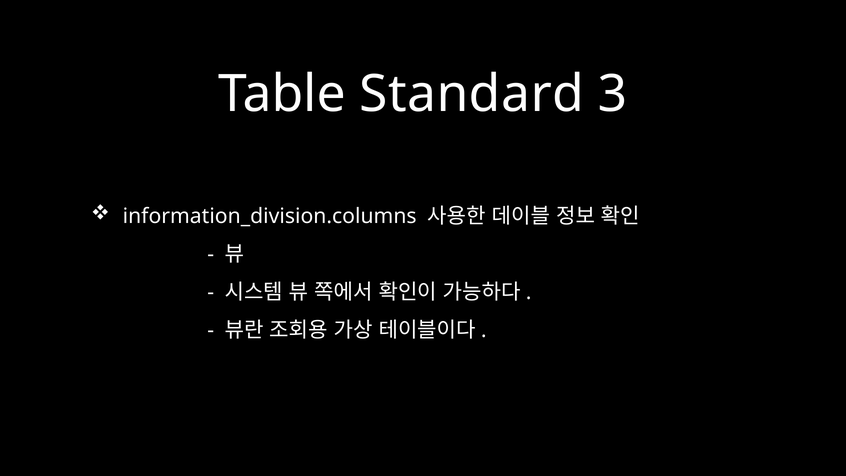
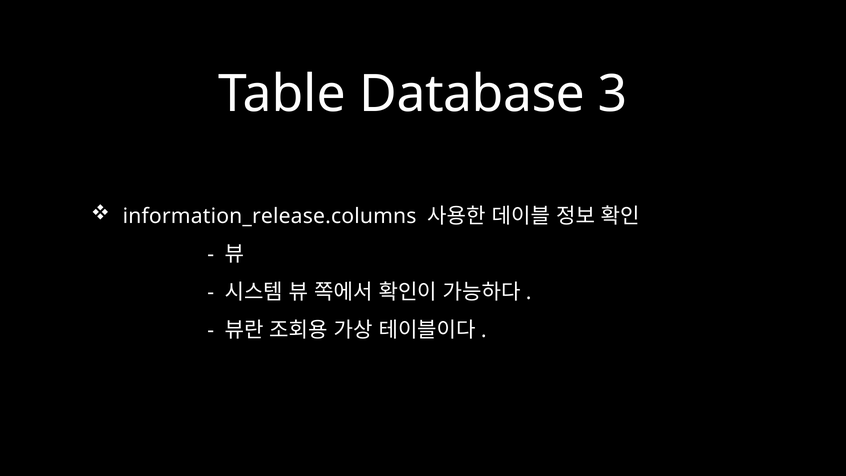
Standard: Standard -> Database
information_division.columns: information_division.columns -> information_release.columns
